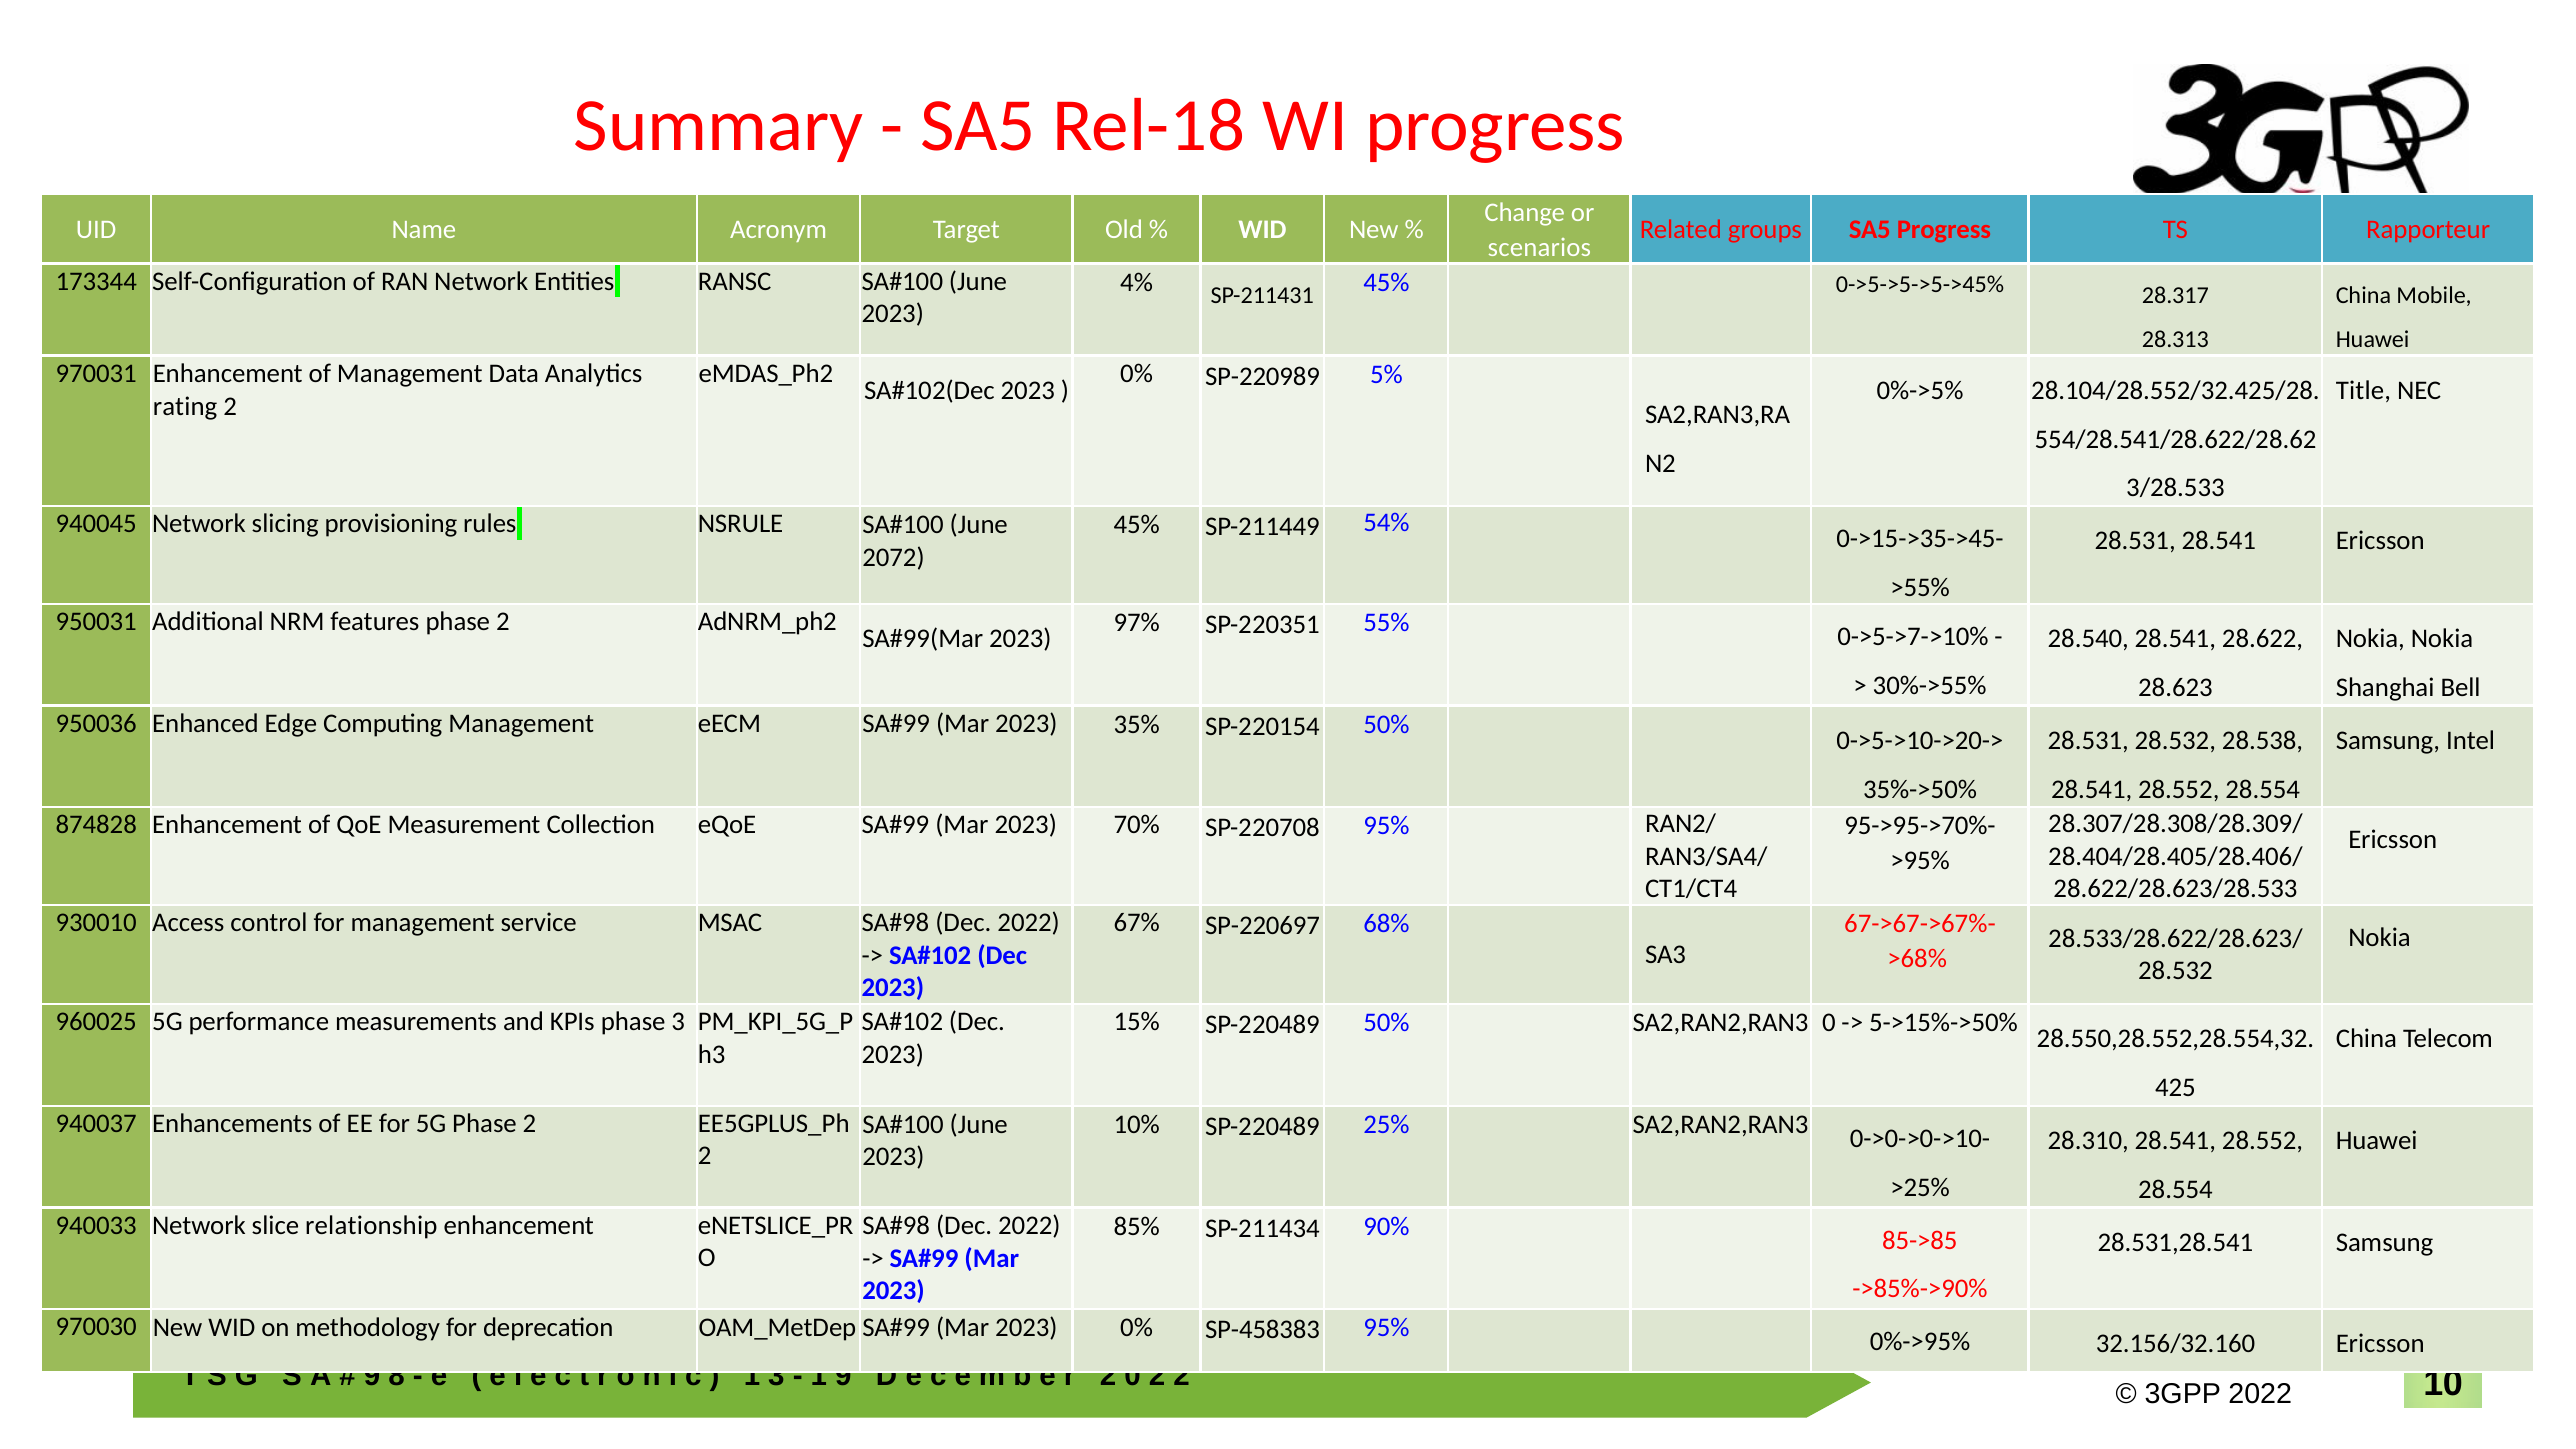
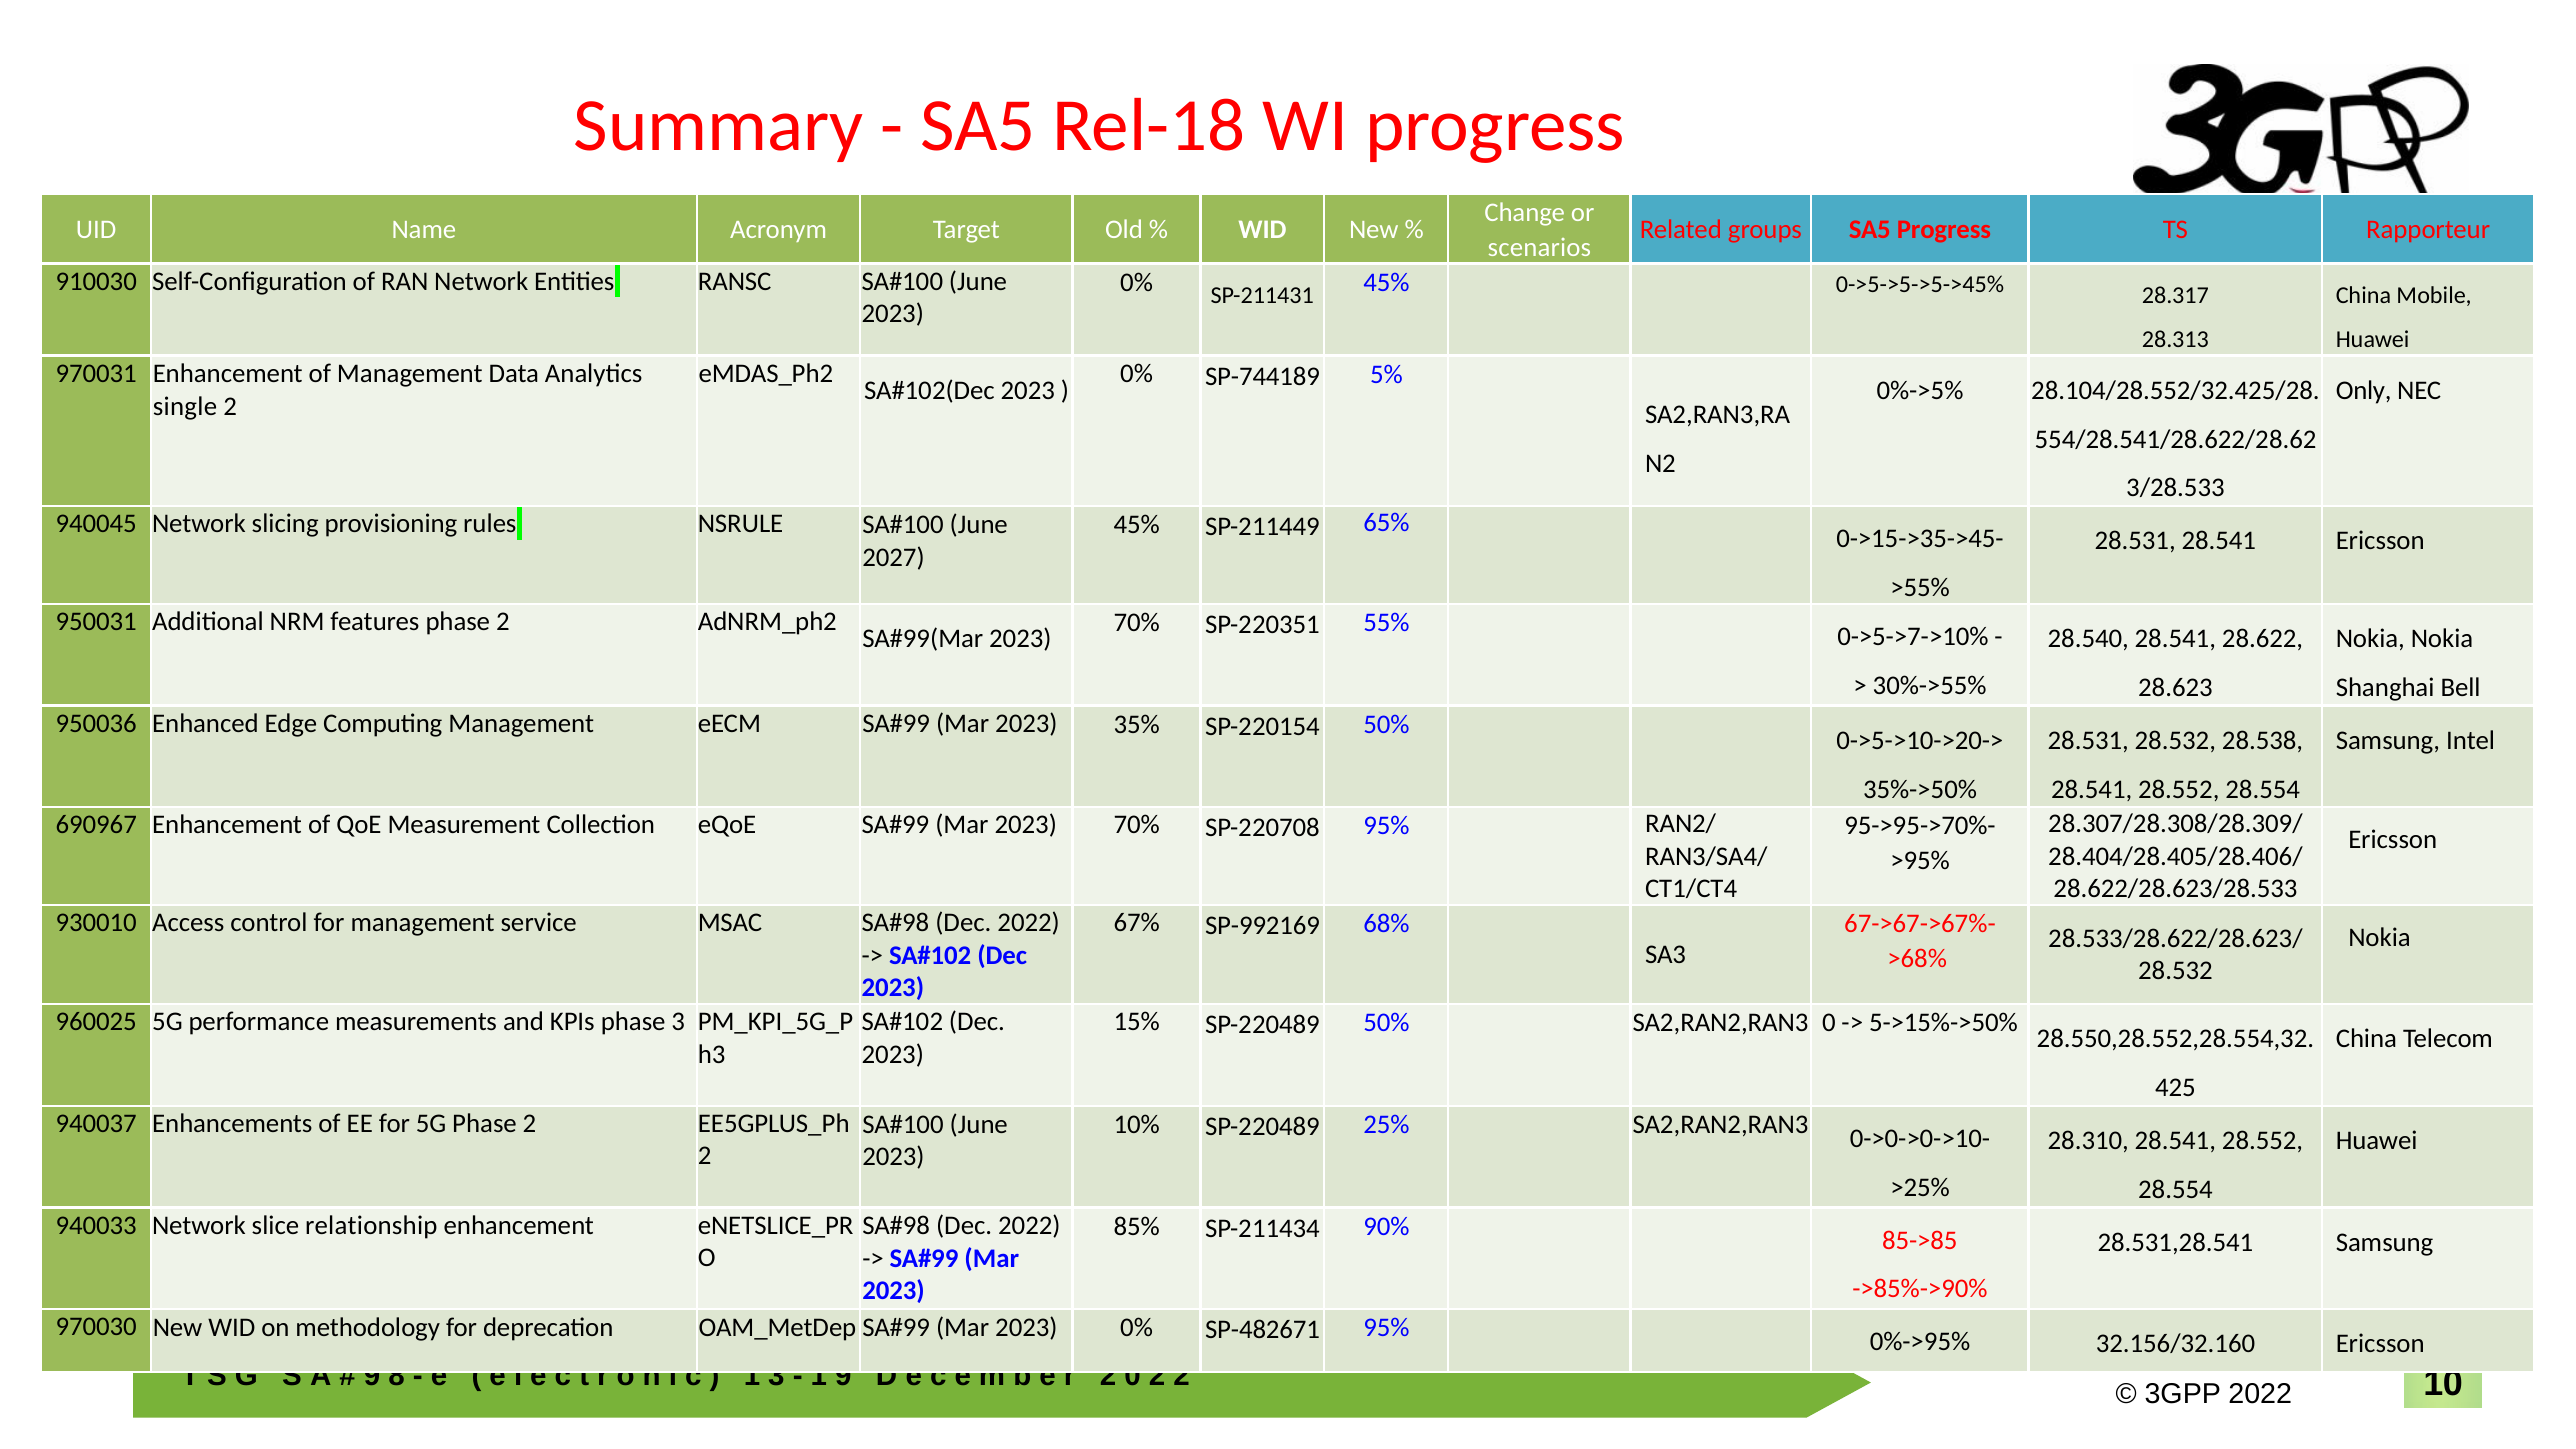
173344: 173344 -> 910030
4% at (1137, 282): 4% -> 0%
SP-220989: SP-220989 -> SP-744189
Title: Title -> Only
rating: rating -> single
54%: 54% -> 65%
2072: 2072 -> 2027
97% at (1137, 623): 97% -> 70%
874828: 874828 -> 690967
SP-220697: SP-220697 -> SP-992169
SP-458383: SP-458383 -> SP-482671
